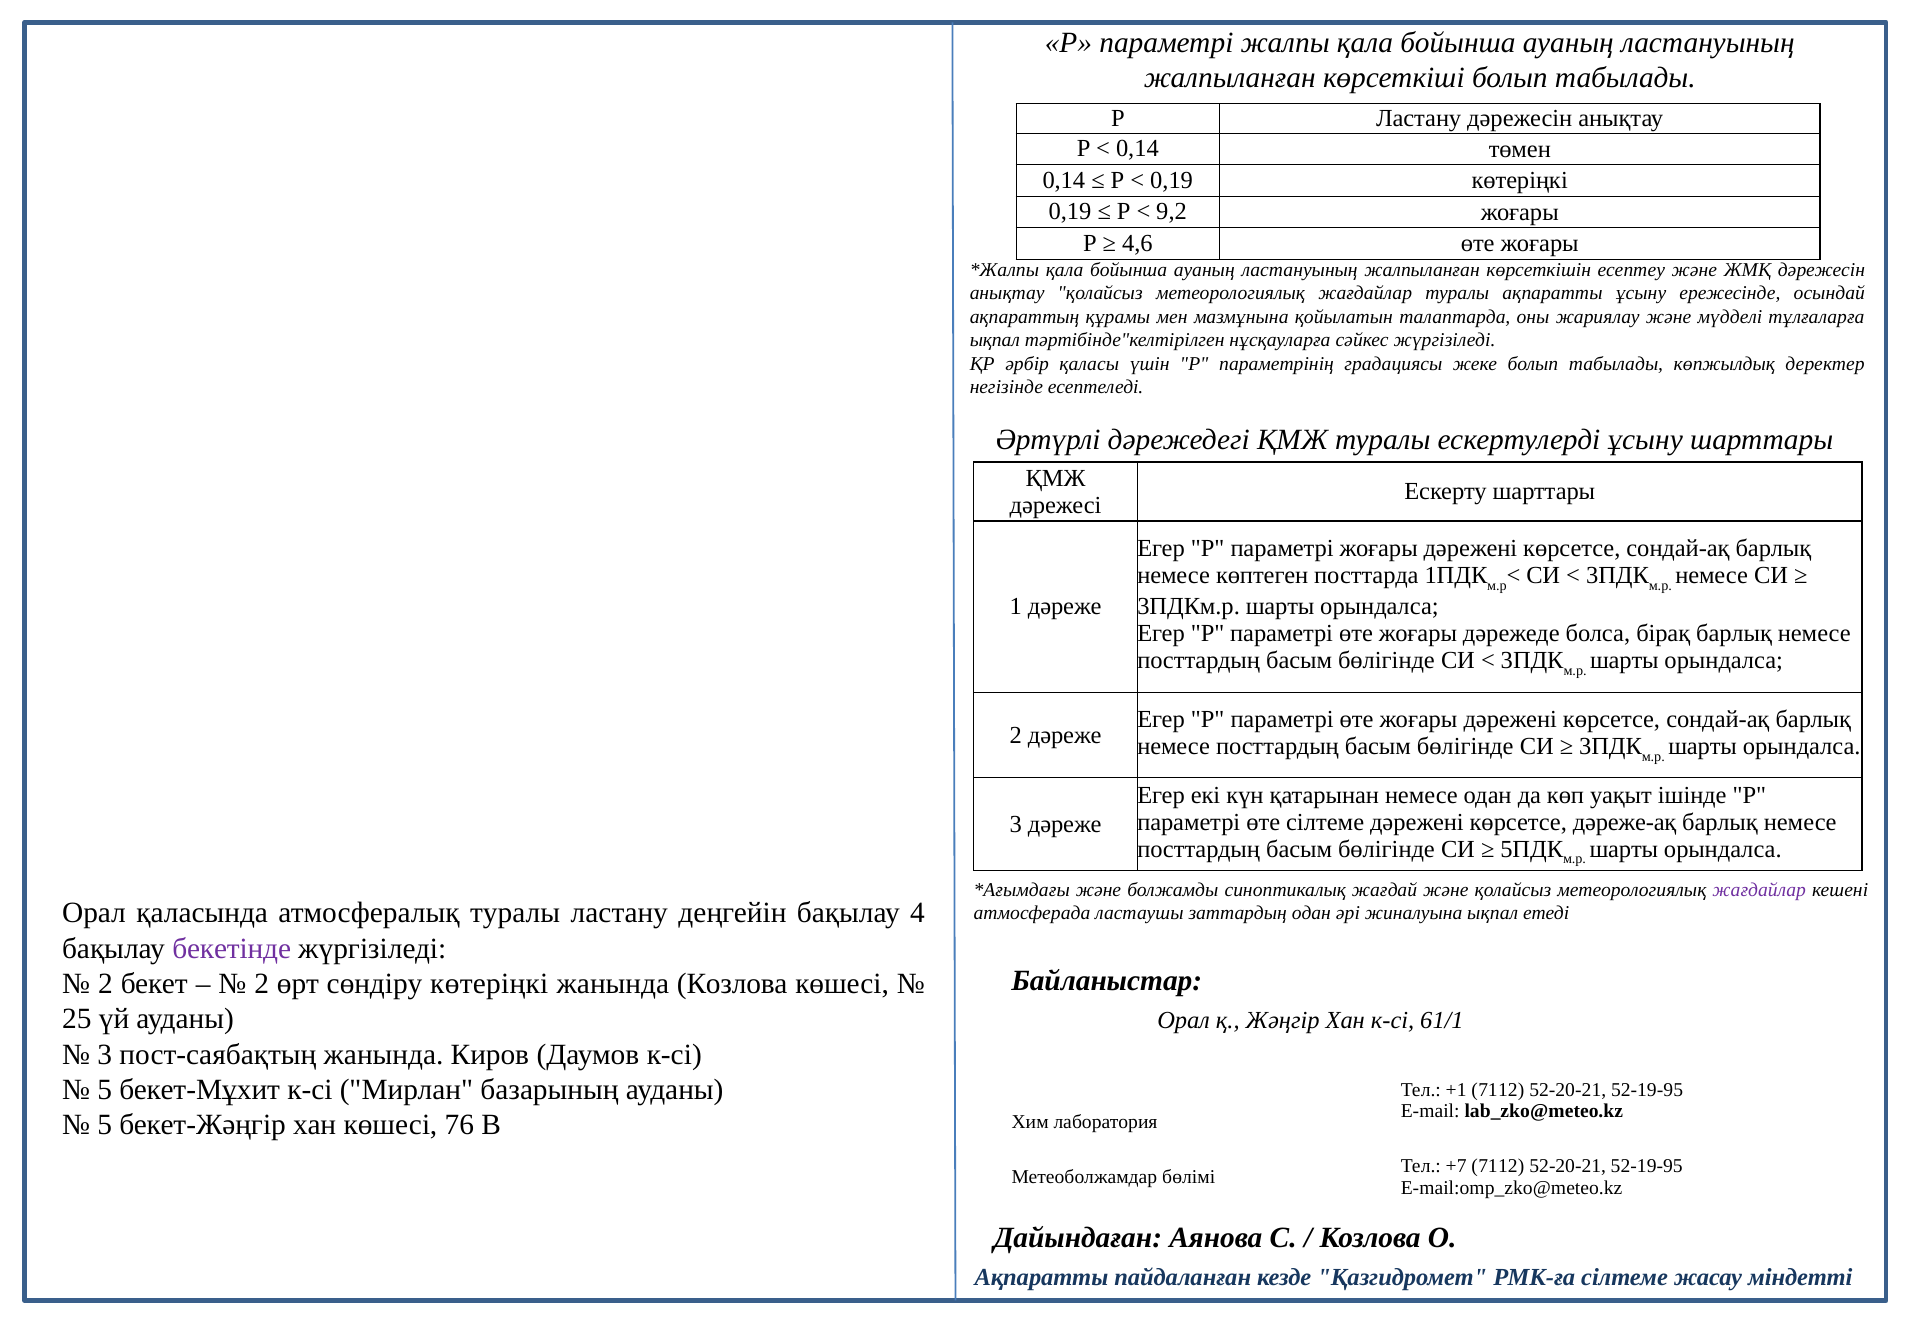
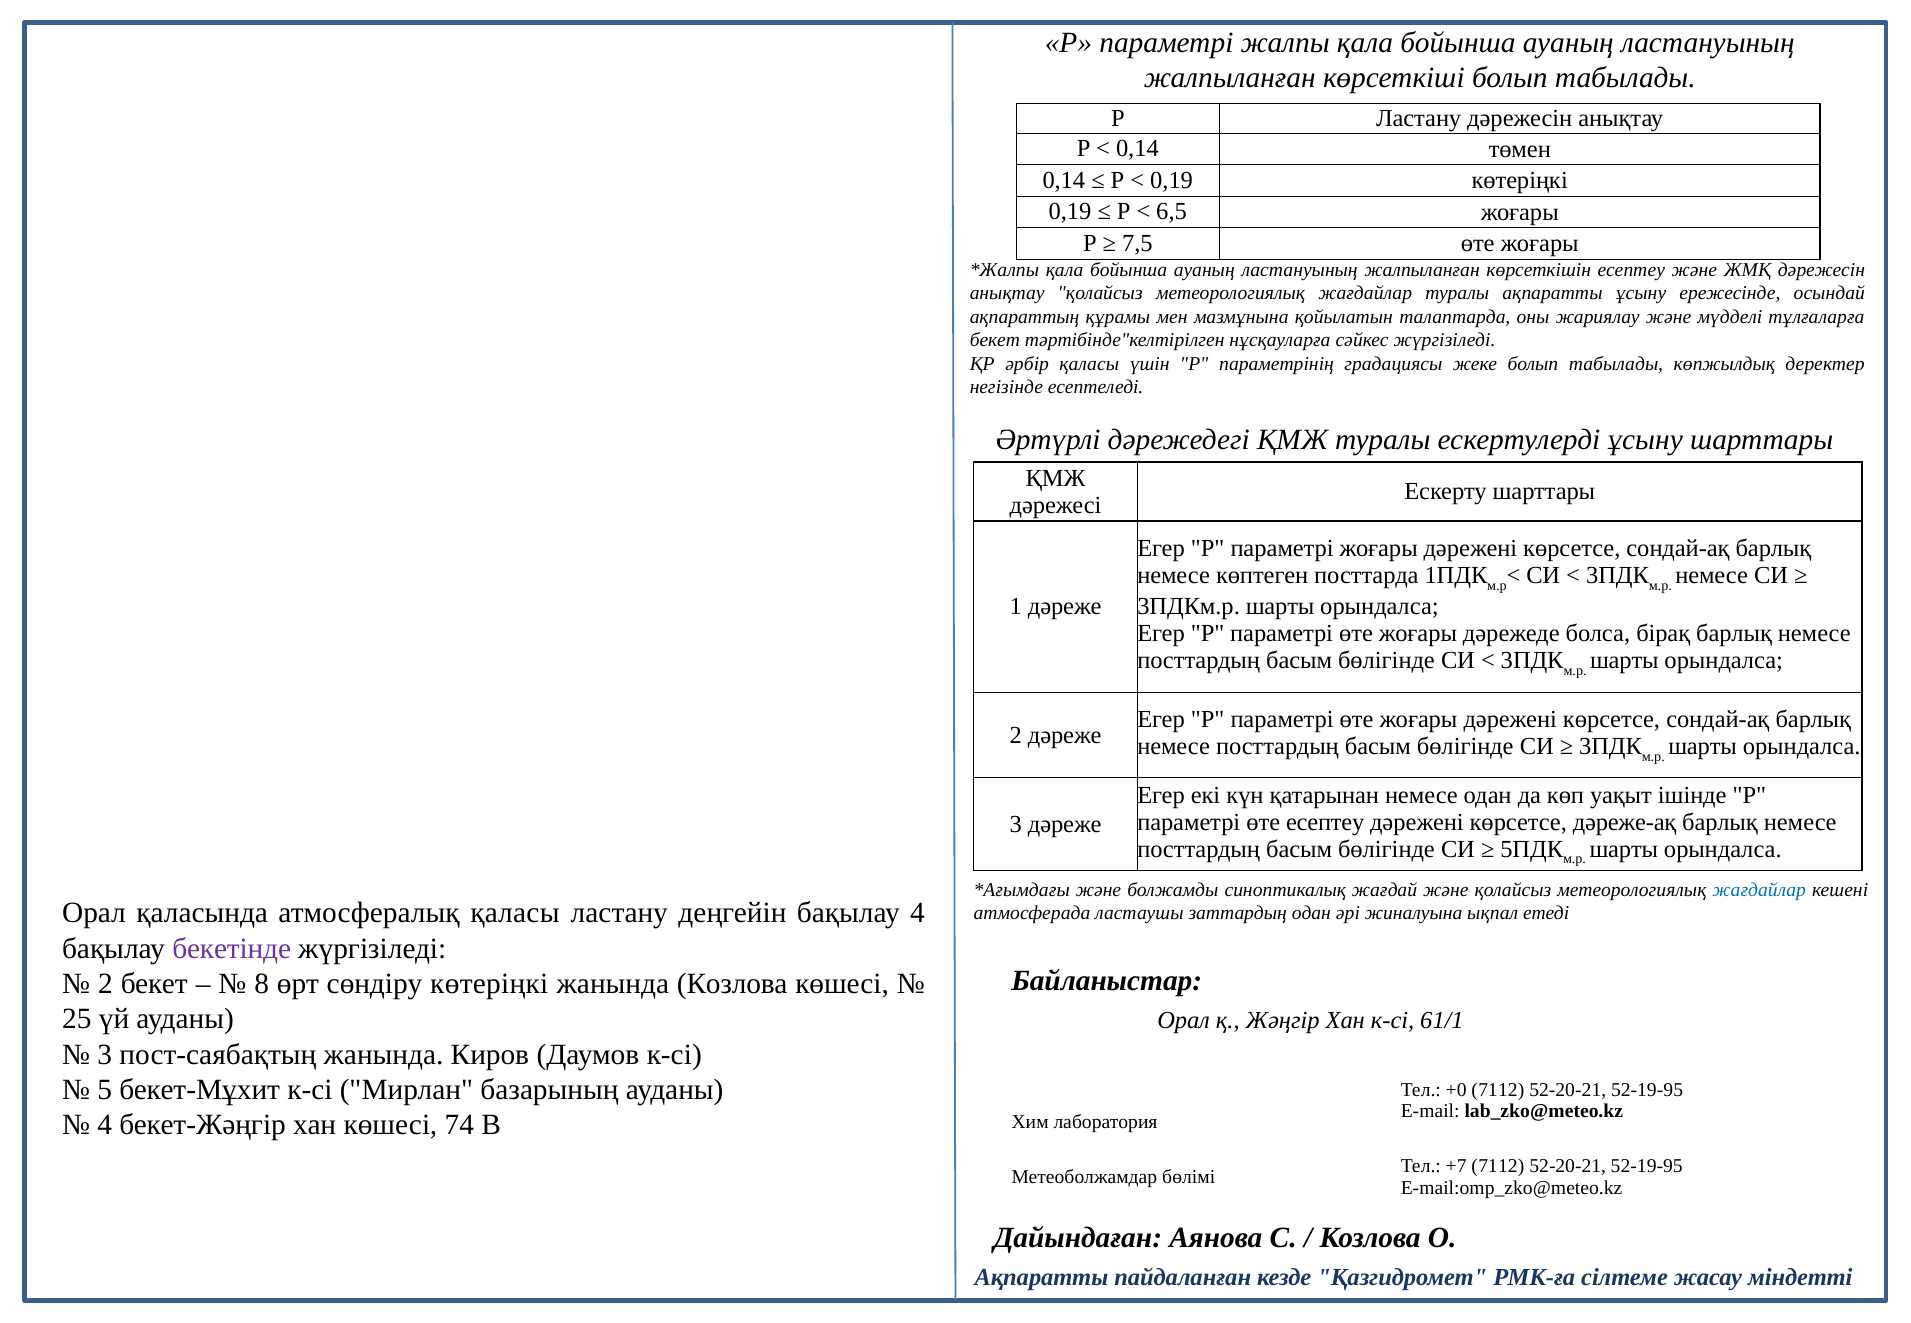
9,2: 9,2 -> 6,5
4,6: 4,6 -> 7,5
ықпал at (995, 340): ықпал -> бекет
өте сілтеме: сілтеме -> есептеу
жағдайлар at (1759, 890) colour: purple -> blue
атмосфералық туралы: туралы -> қаласы
2 at (262, 984): 2 -> 8
+1: +1 -> +0
5 at (105, 1125): 5 -> 4
76: 76 -> 74
